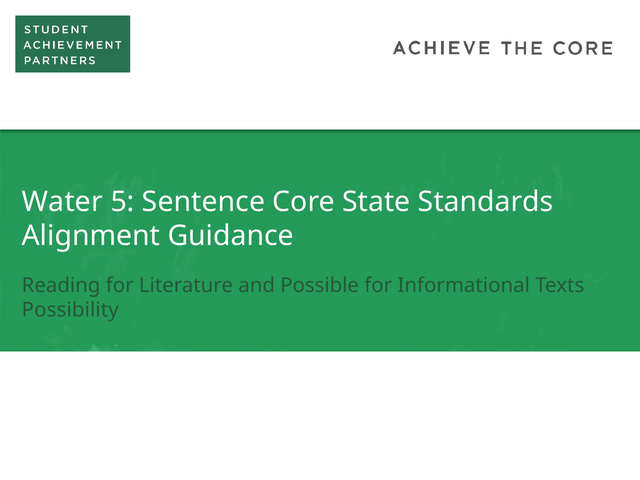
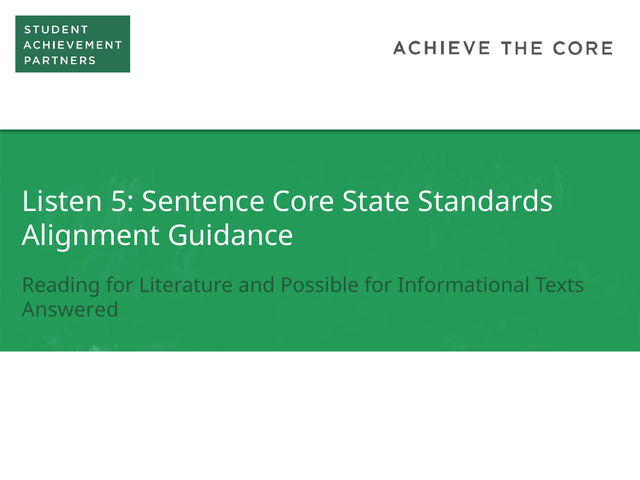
Water: Water -> Listen
Possibility: Possibility -> Answered
